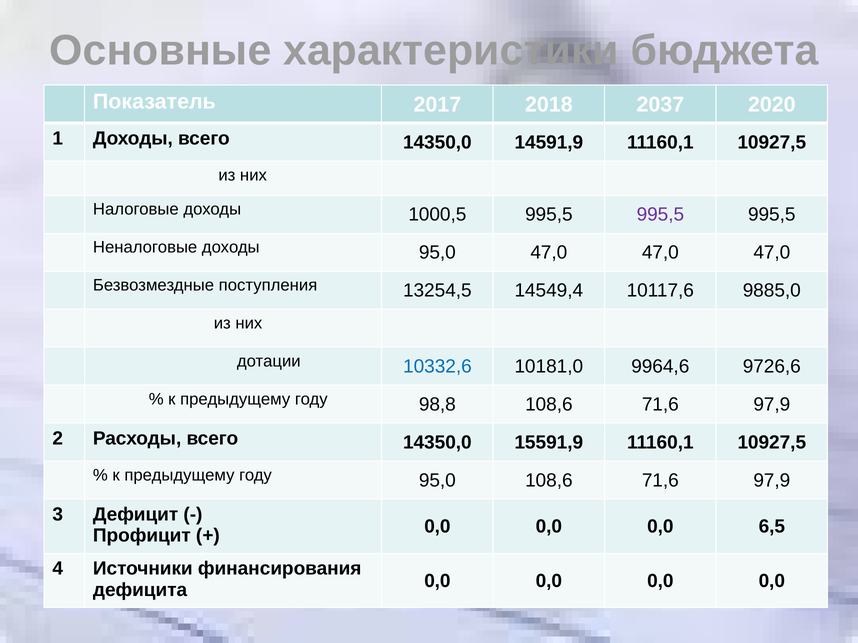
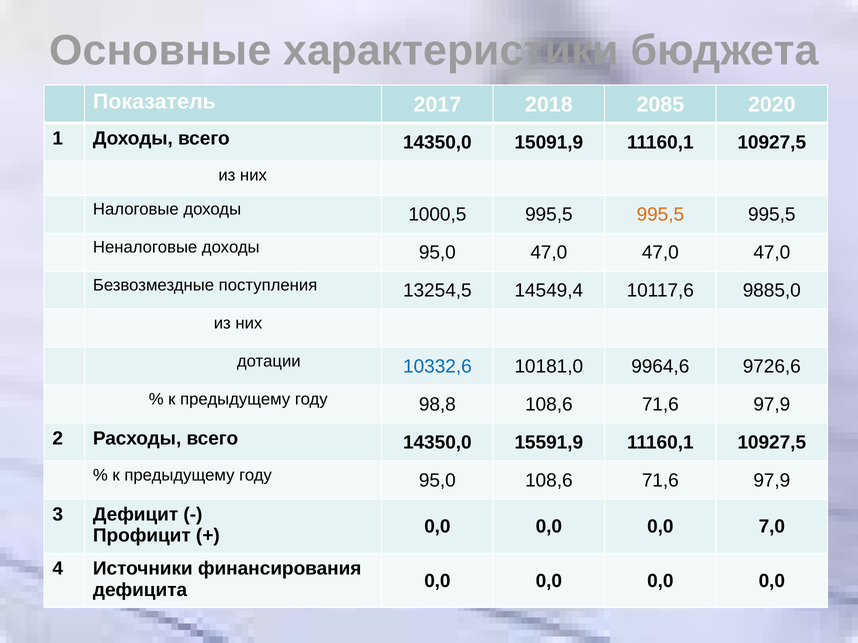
2037: 2037 -> 2085
14591,9: 14591,9 -> 15091,9
995,5 at (660, 215) colour: purple -> orange
6,5: 6,5 -> 7,0
